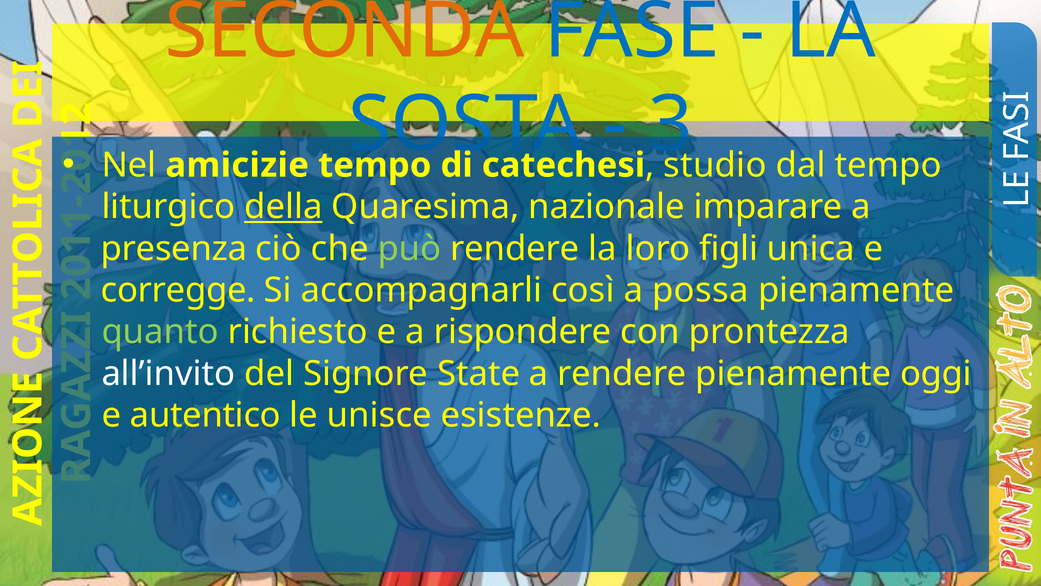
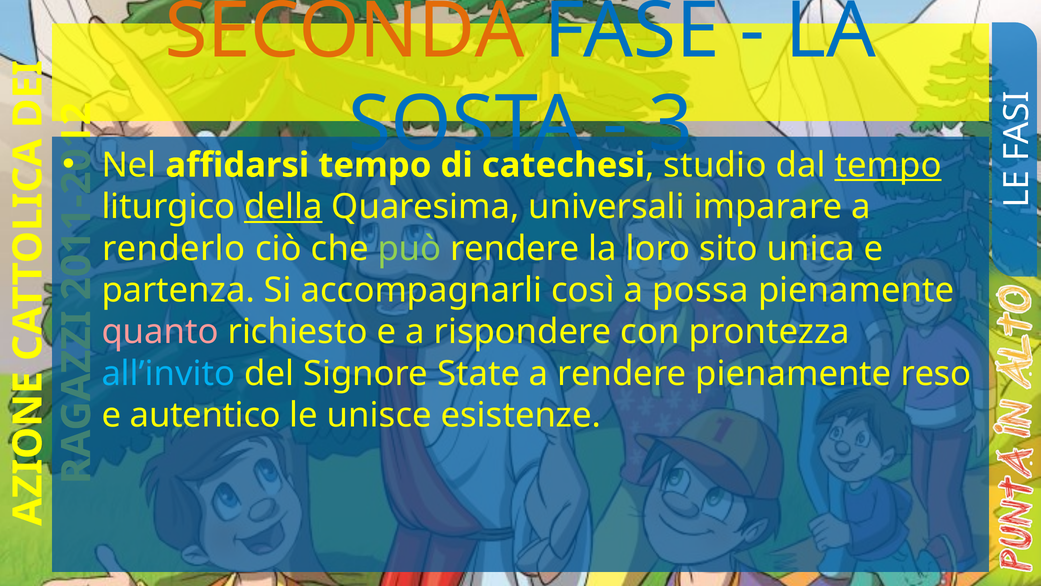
amicizie: amicizie -> affidarsi
tempo at (888, 165) underline: none -> present
nazionale: nazionale -> universali
presenza: presenza -> renderlo
figli: figli -> sito
corregge: corregge -> partenza
quanto colour: light green -> pink
all’invito colour: white -> light blue
oggi: oggi -> reso
